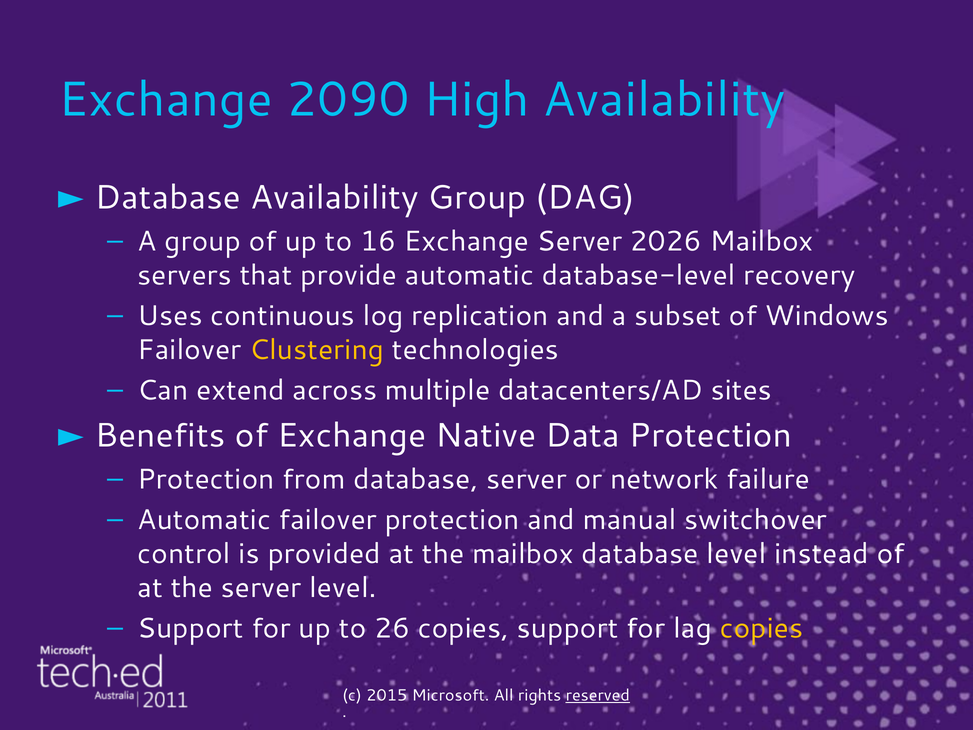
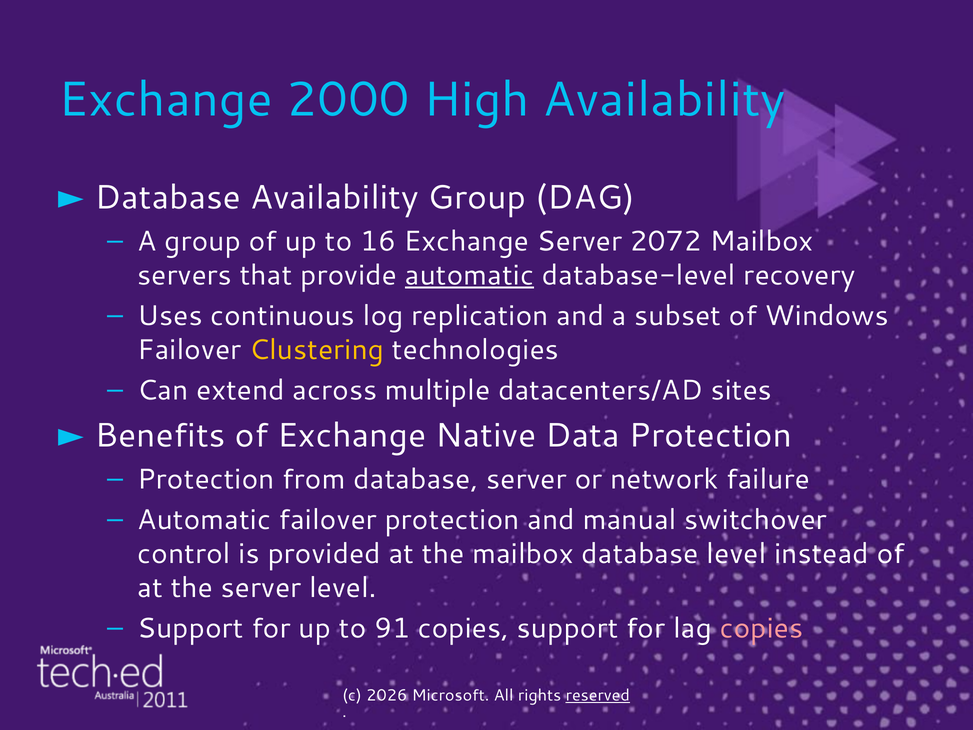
2090: 2090 -> 2000
2026: 2026 -> 2072
automatic at (469, 275) underline: none -> present
26: 26 -> 91
copies at (762, 628) colour: yellow -> pink
2015: 2015 -> 2026
